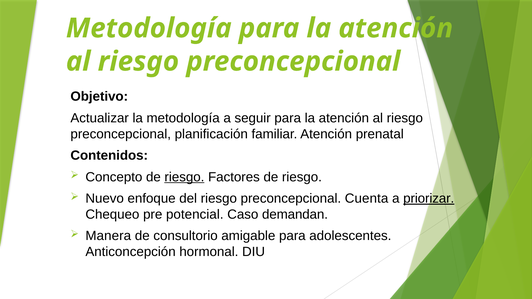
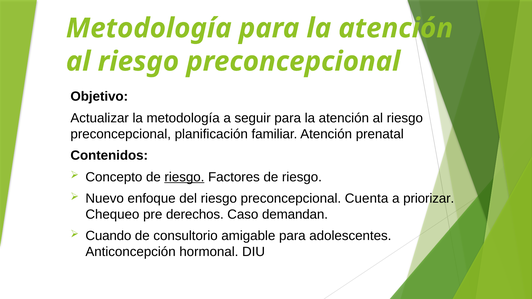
priorizar underline: present -> none
potencial: potencial -> derechos
Manera: Manera -> Cuando
